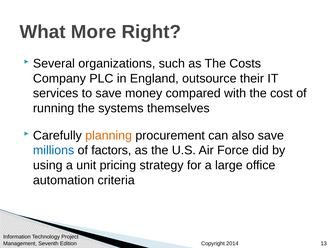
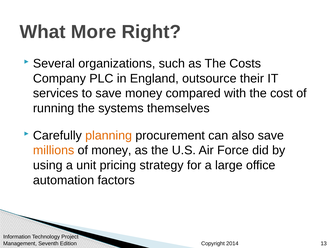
millions colour: blue -> orange
of factors: factors -> money
criteria: criteria -> factors
